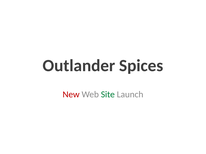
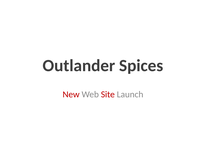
Site colour: green -> red
